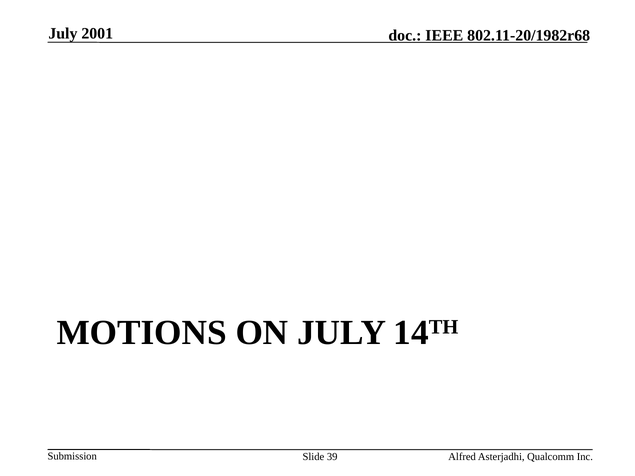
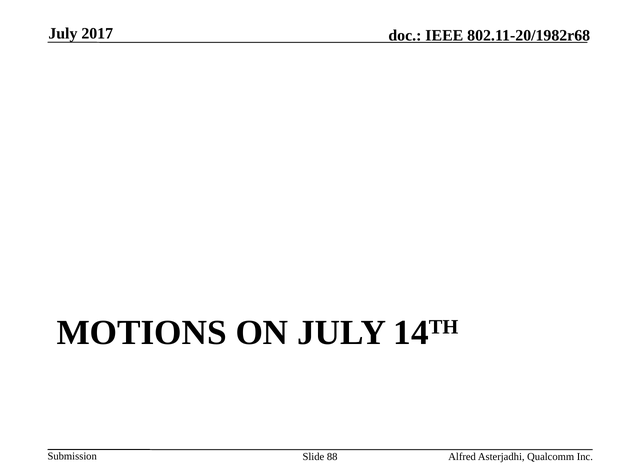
2001: 2001 -> 2017
39: 39 -> 88
